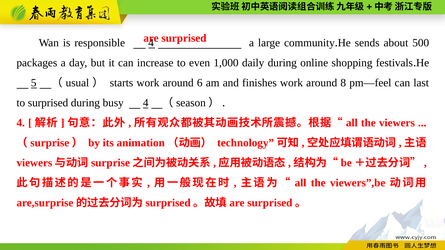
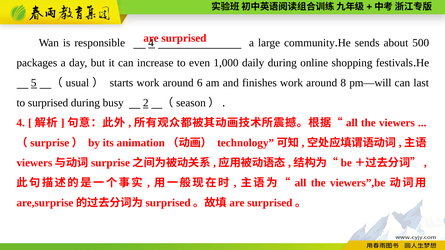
pm—feel: pm—feel -> pm—will
busy 4: 4 -> 2
